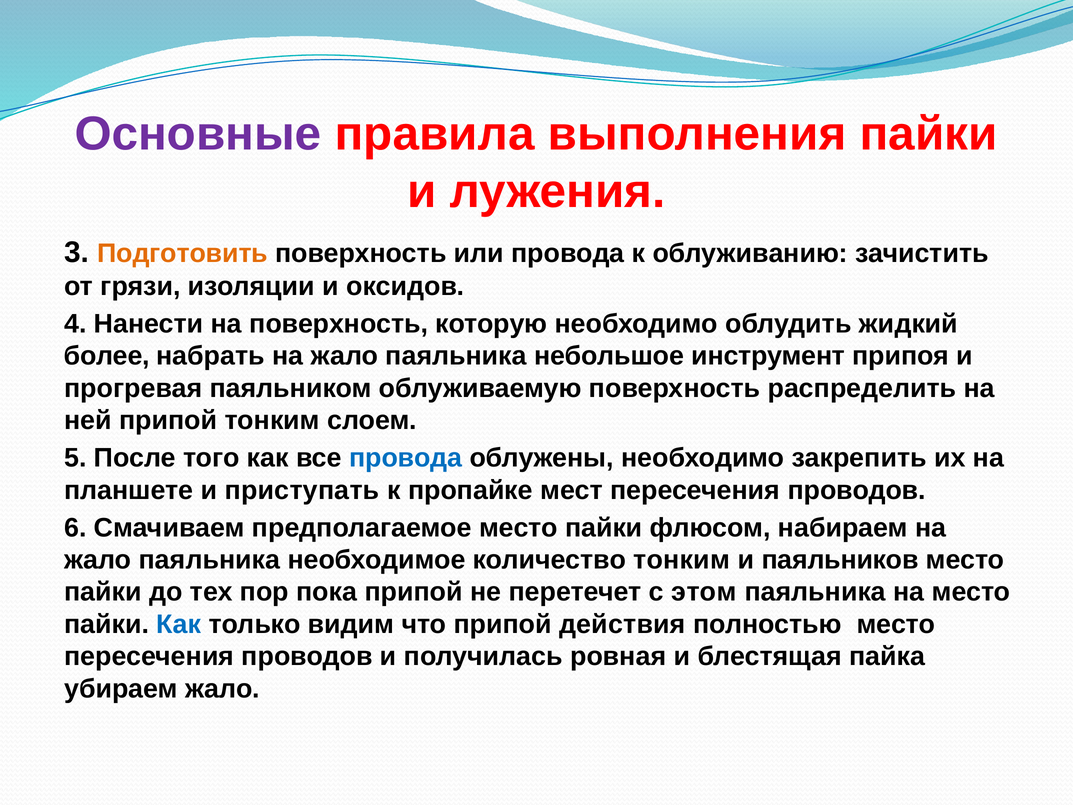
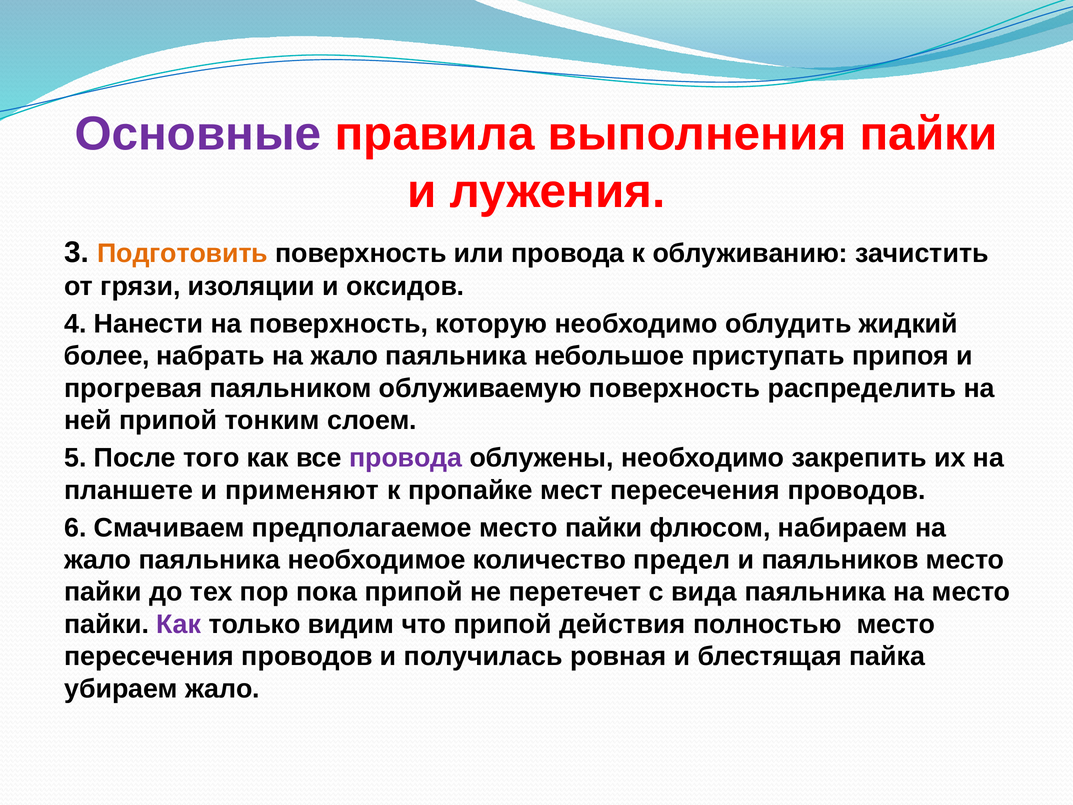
инструмент: инструмент -> приступать
провода at (406, 458) colour: blue -> purple
приступать: приступать -> применяют
количество тонким: тонким -> предел
этом: этом -> вида
Как at (179, 624) colour: blue -> purple
